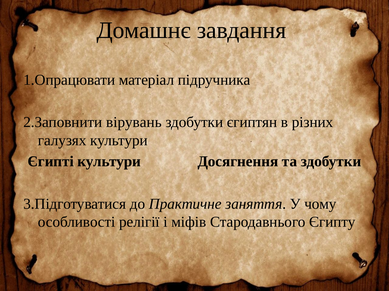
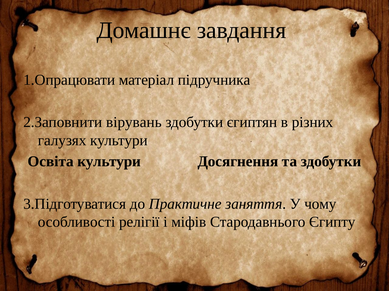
Єгипті: Єгипті -> Освіта
